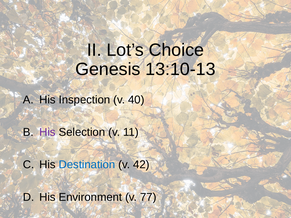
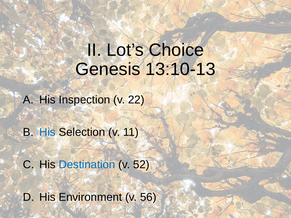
40: 40 -> 22
His at (47, 132) colour: purple -> blue
42: 42 -> 52
77: 77 -> 56
